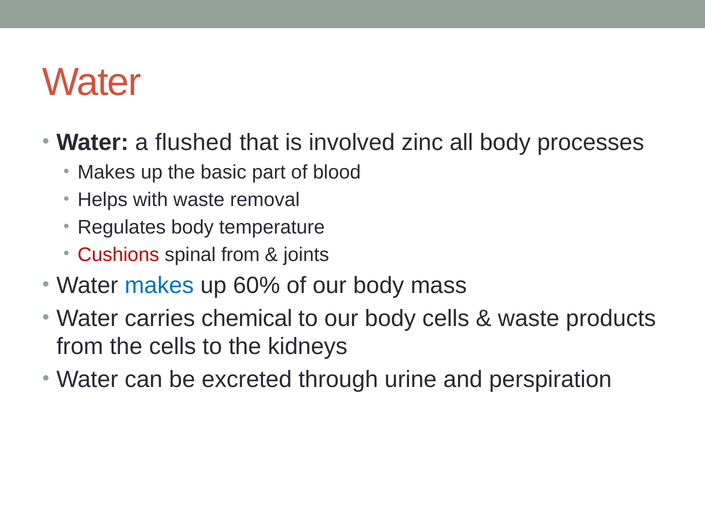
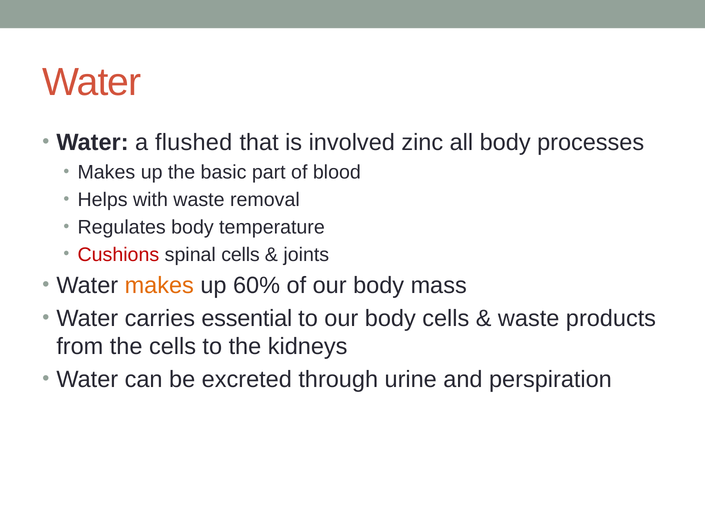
spinal from: from -> cells
makes at (159, 285) colour: blue -> orange
chemical: chemical -> essential
